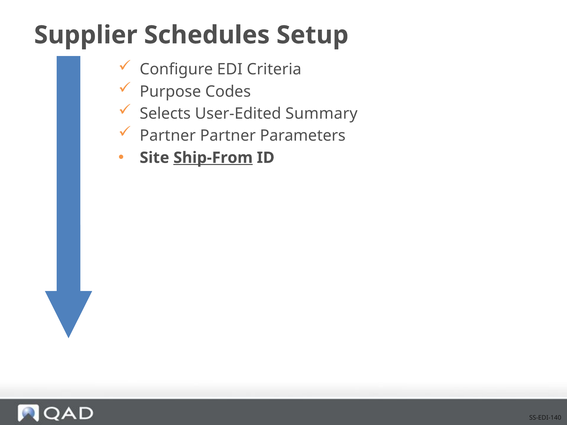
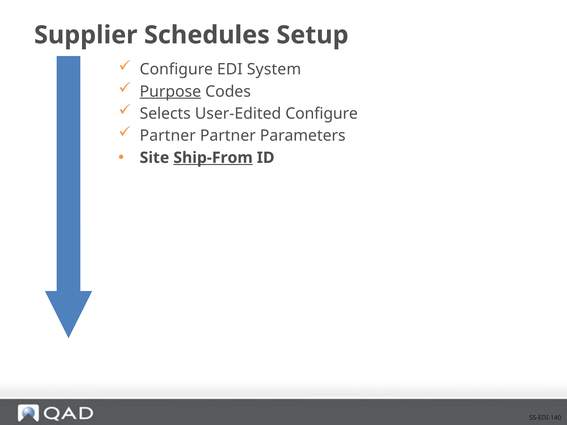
Criteria: Criteria -> System
Purpose underline: none -> present
User-Edited Summary: Summary -> Configure
